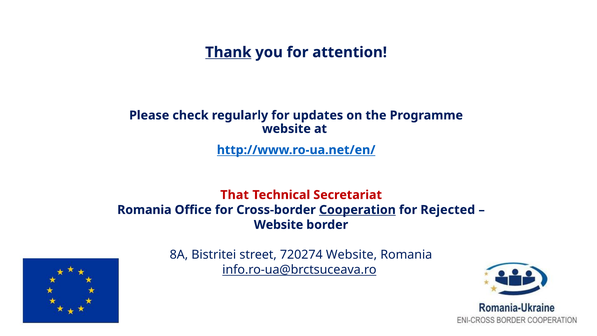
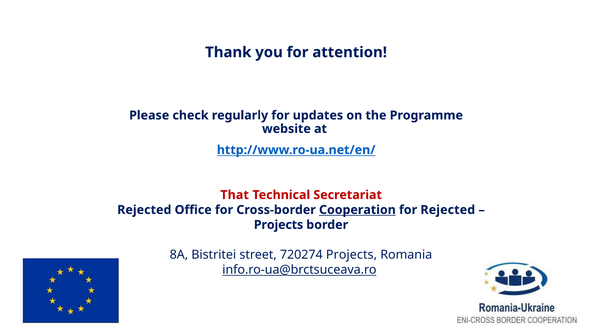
Thank underline: present -> none
Romania at (144, 210): Romania -> Rejected
Website at (279, 225): Website -> Projects
720274 Website: Website -> Projects
